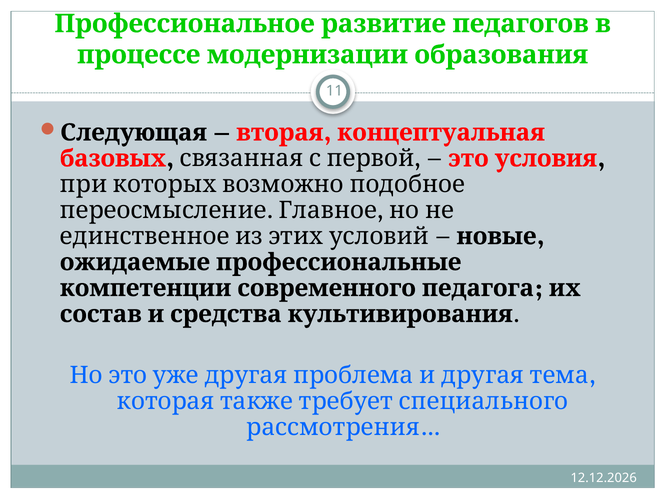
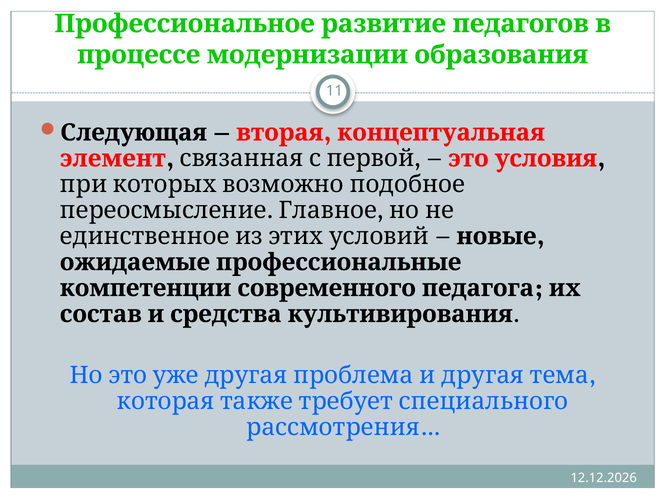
базовых: базовых -> элемент
